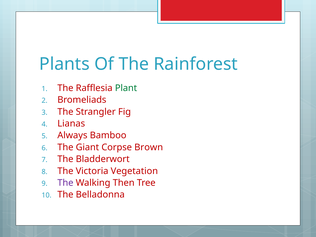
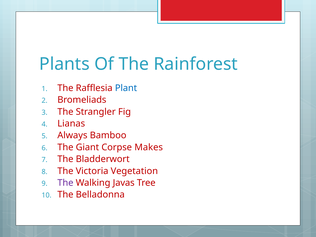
Plant colour: green -> blue
Brown: Brown -> Makes
Then: Then -> Javas
